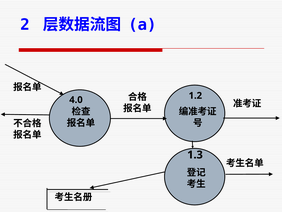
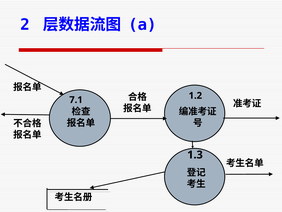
4.0: 4.0 -> 7.1
